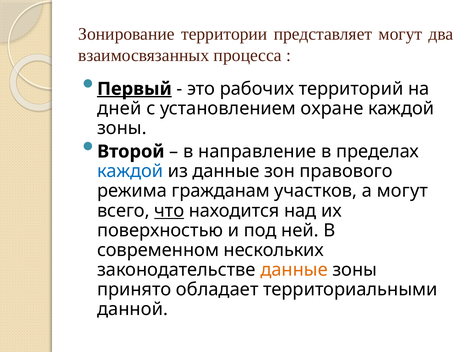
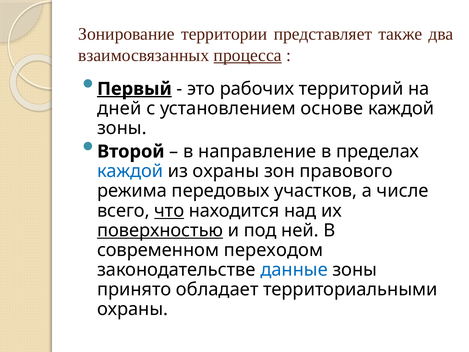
представляет могут: могут -> также
процесса underline: none -> present
охране: охране -> основе
из данные: данные -> охраны
гражданам: гражданам -> передовых
а могут: могут -> числе
поверхностью underline: none -> present
нескольких: нескольких -> переходом
данные at (294, 270) colour: orange -> blue
данной at (133, 309): данной -> охраны
